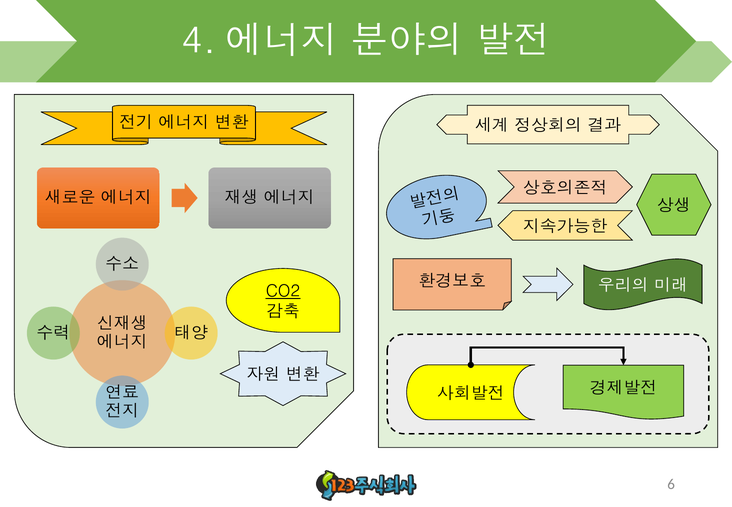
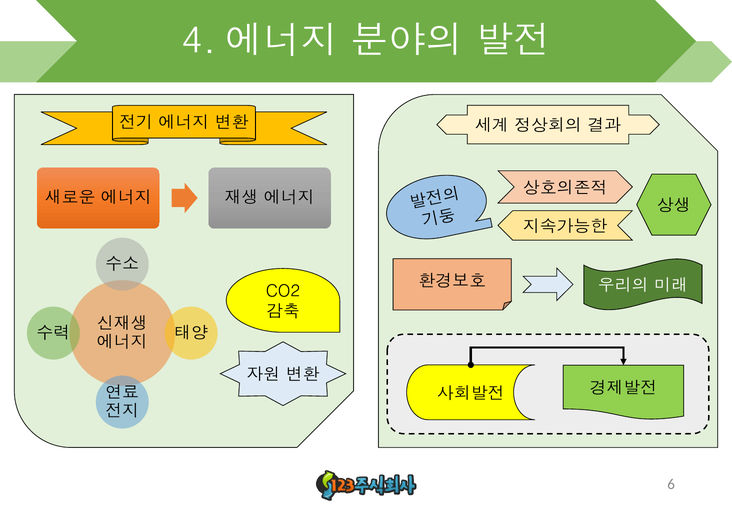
CO2 underline: present -> none
